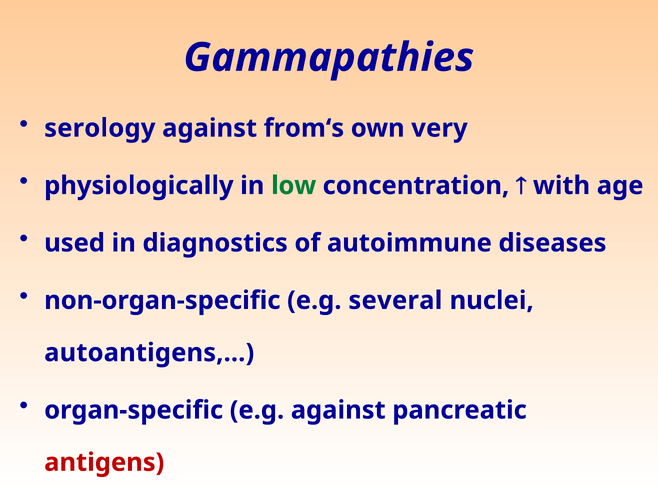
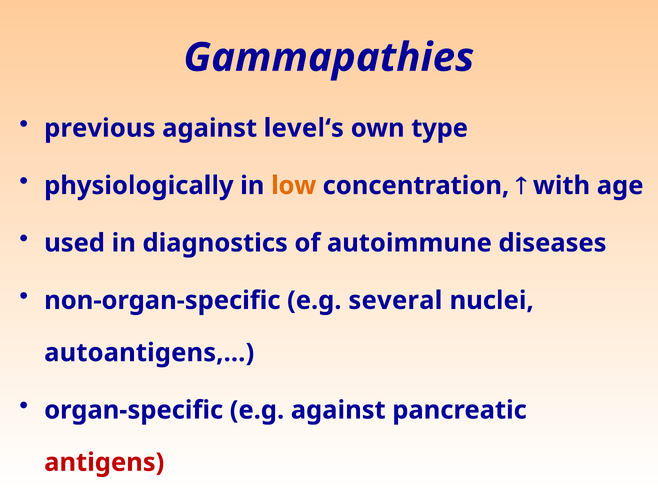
serology: serology -> previous
from‘s: from‘s -> level‘s
very: very -> type
low colour: green -> orange
